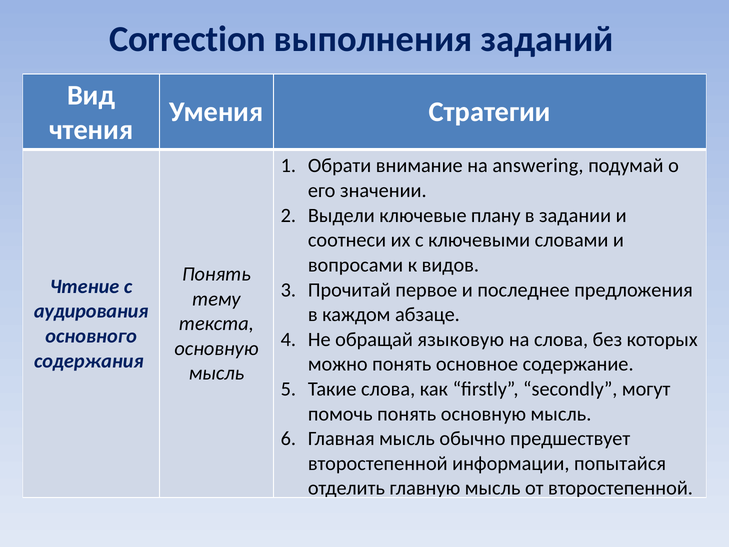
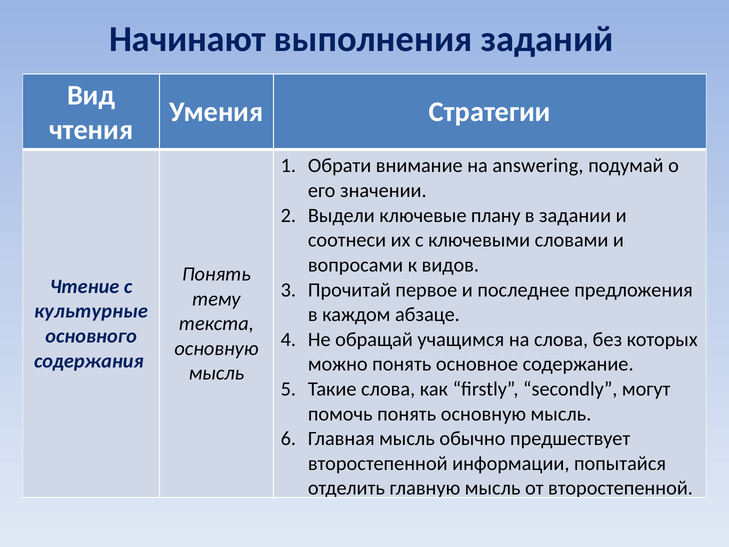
Correction: Correction -> Начинают
аудирования: аудирования -> культурные
языковую: языковую -> учащимся
